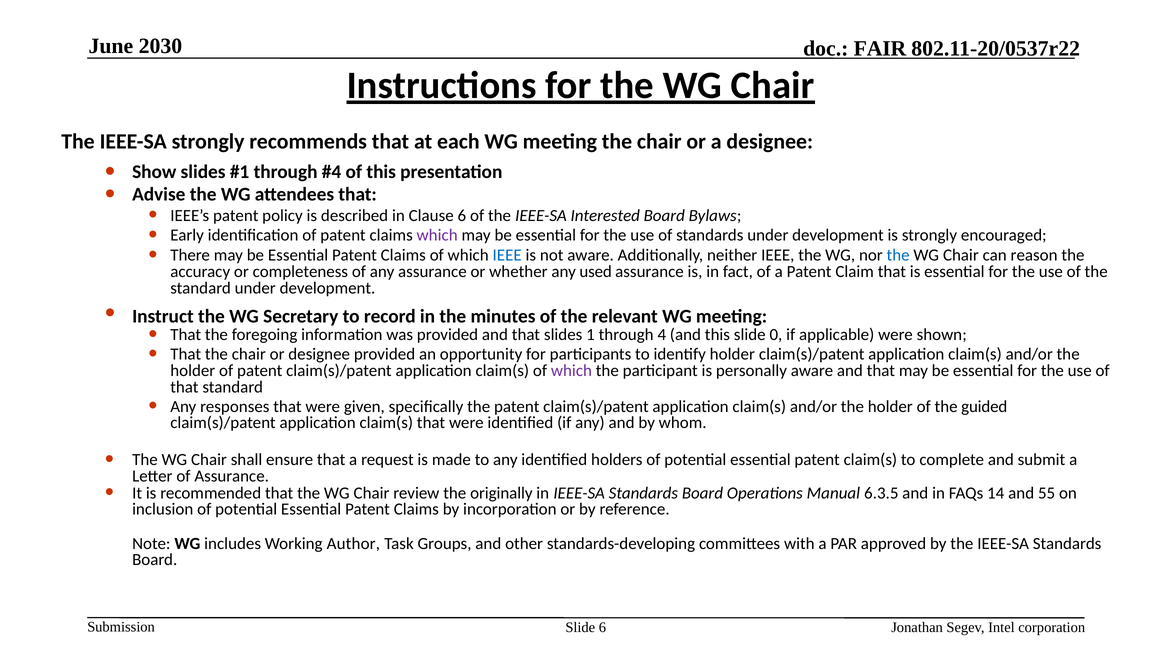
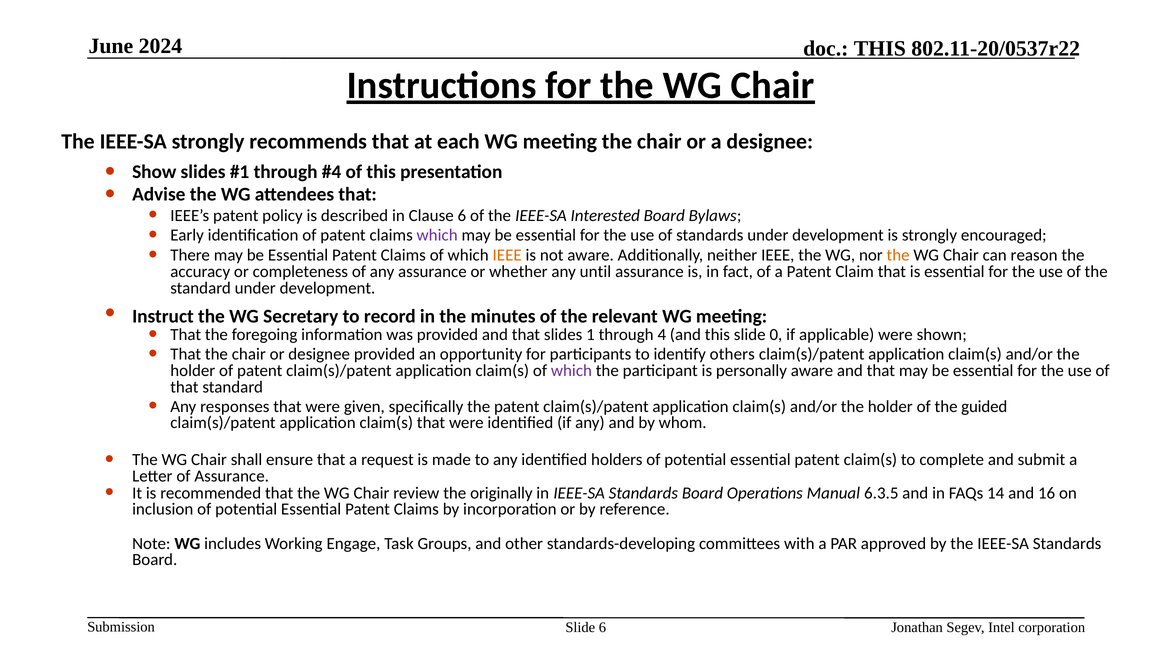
2030: 2030 -> 2024
FAIR at (880, 48): FAIR -> THIS
IEEE at (507, 255) colour: blue -> orange
the at (898, 255) colour: blue -> orange
used: used -> until
identify holder: holder -> others
55: 55 -> 16
Author: Author -> Engage
